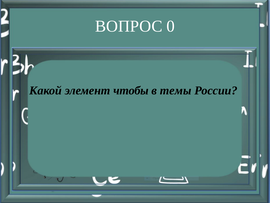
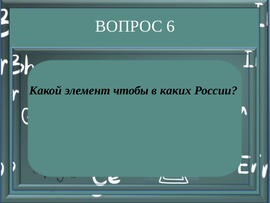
0: 0 -> 6
темы: темы -> каких
